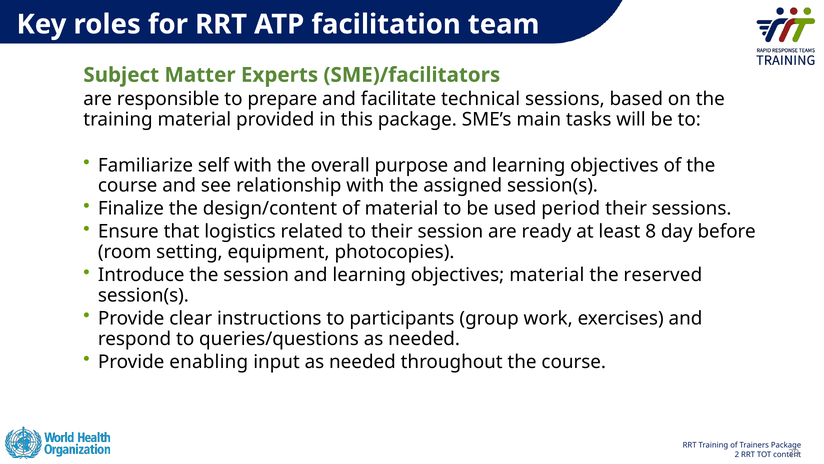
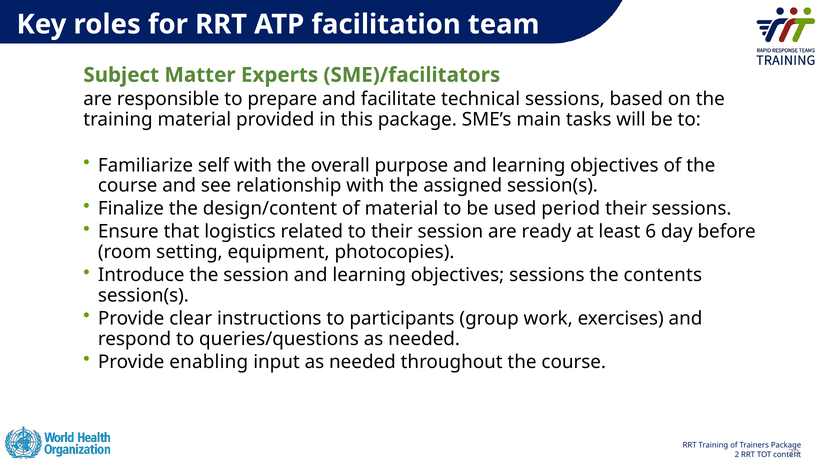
8: 8 -> 6
objectives material: material -> sessions
reserved: reserved -> contents
